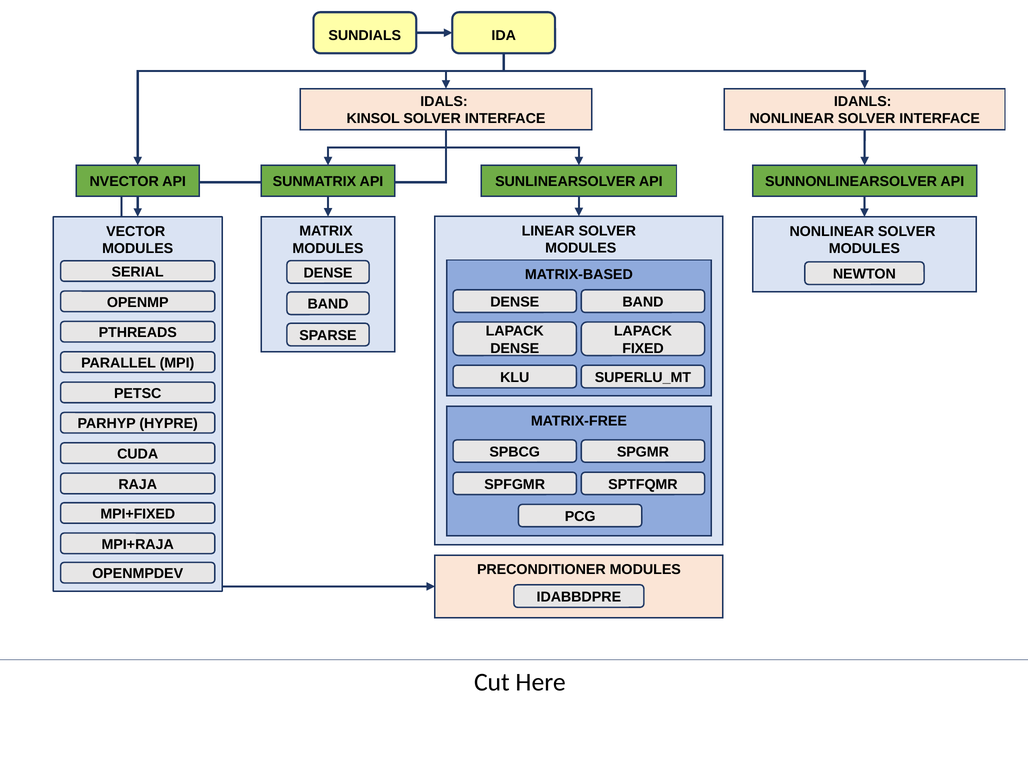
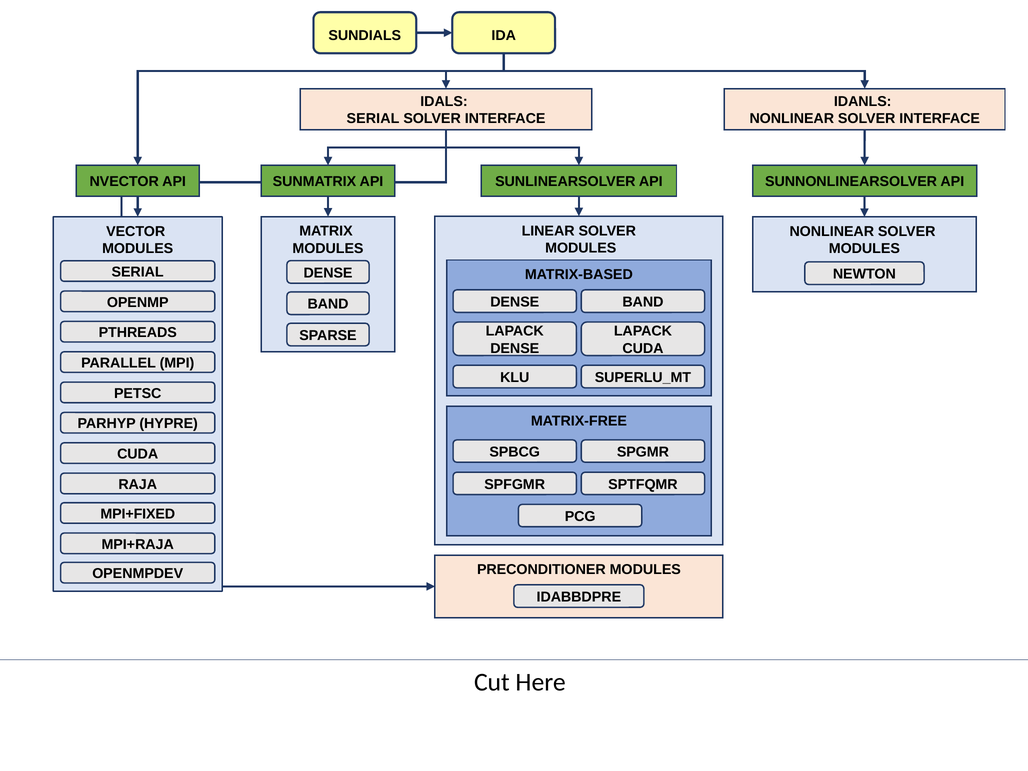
KINSOL at (373, 119): KINSOL -> SERIAL
FIXED at (643, 348): FIXED -> CUDA
